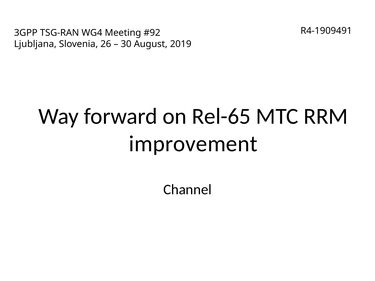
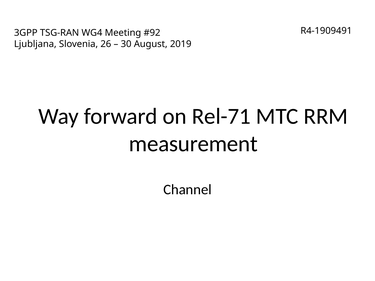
Rel-65: Rel-65 -> Rel-71
improvement: improvement -> measurement
